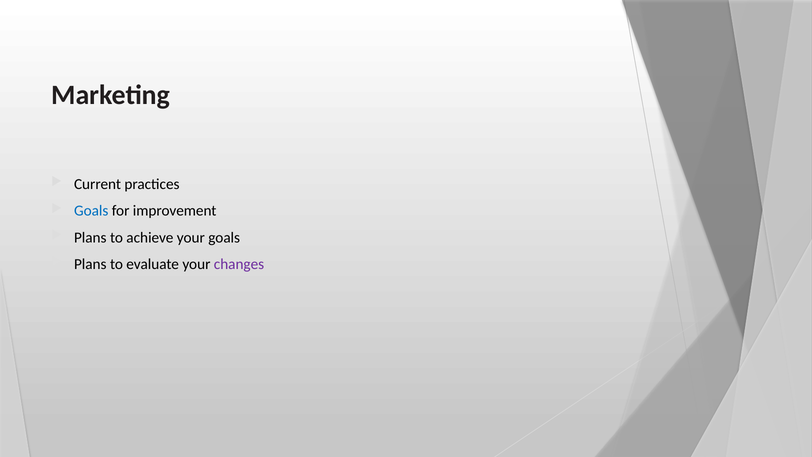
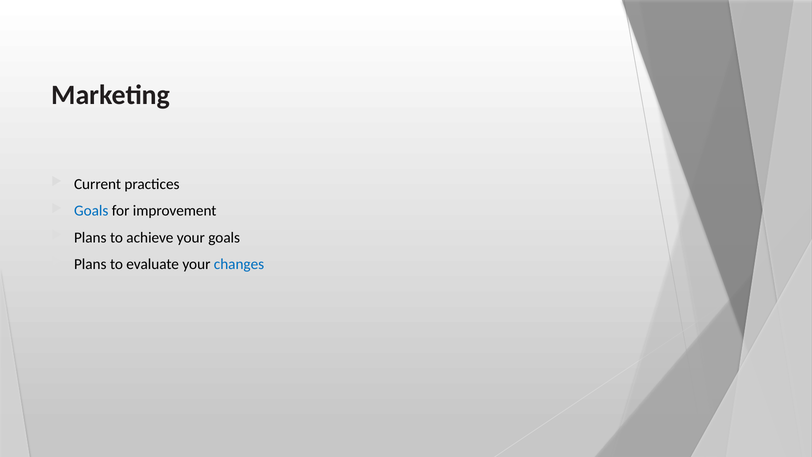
changes colour: purple -> blue
